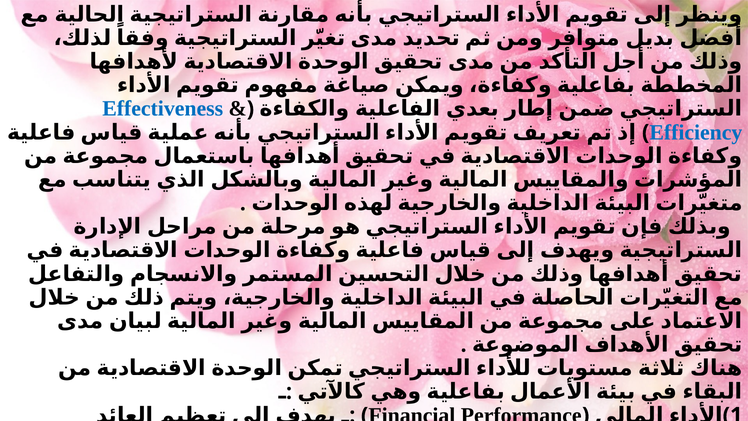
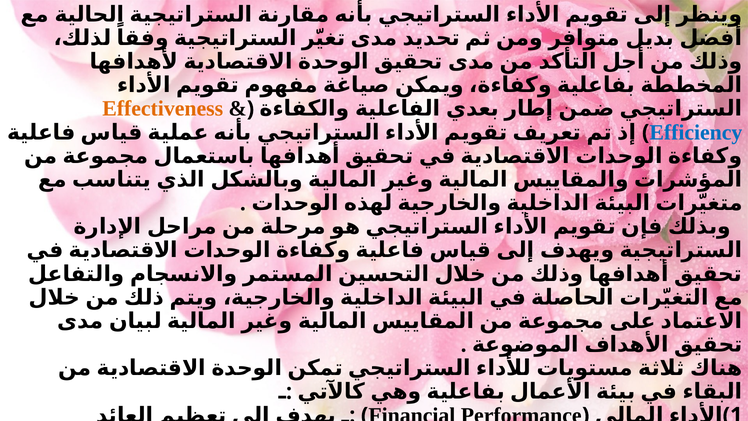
Effectiveness colour: blue -> orange
